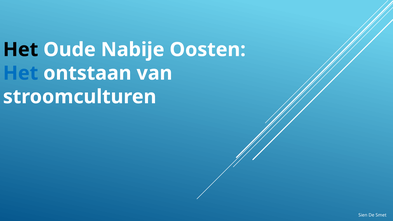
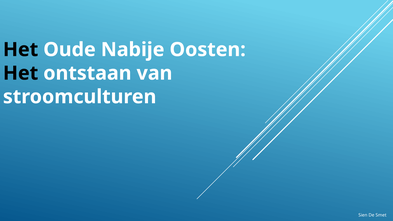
Het at (21, 73) colour: blue -> black
